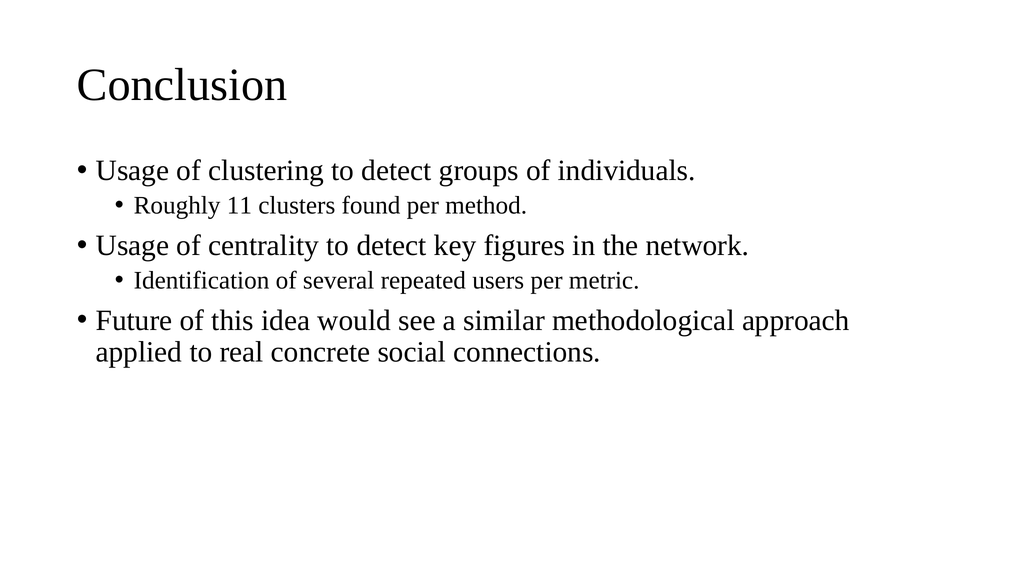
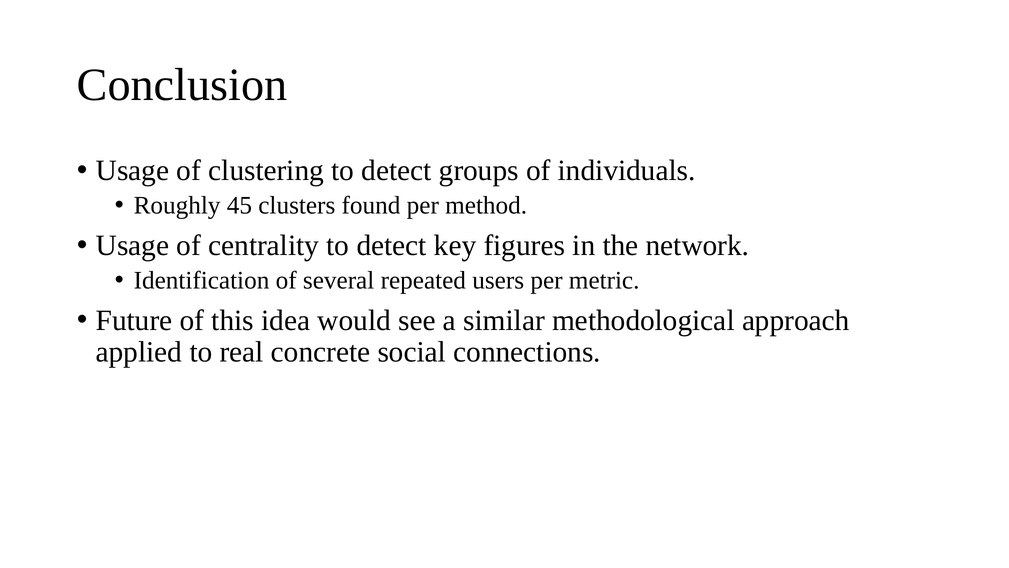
11: 11 -> 45
